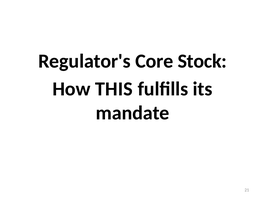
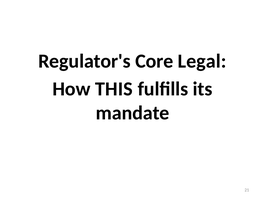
Stock: Stock -> Legal
